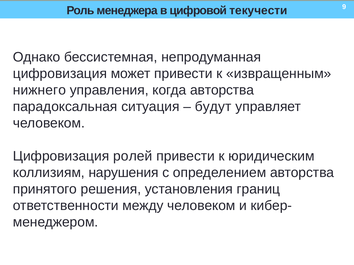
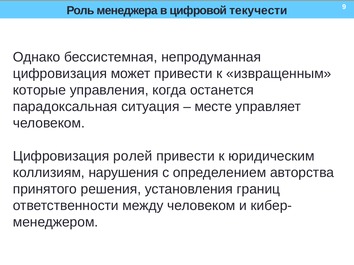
нижнего: нижнего -> которые
когда авторства: авторства -> останется
будут: будут -> месте
